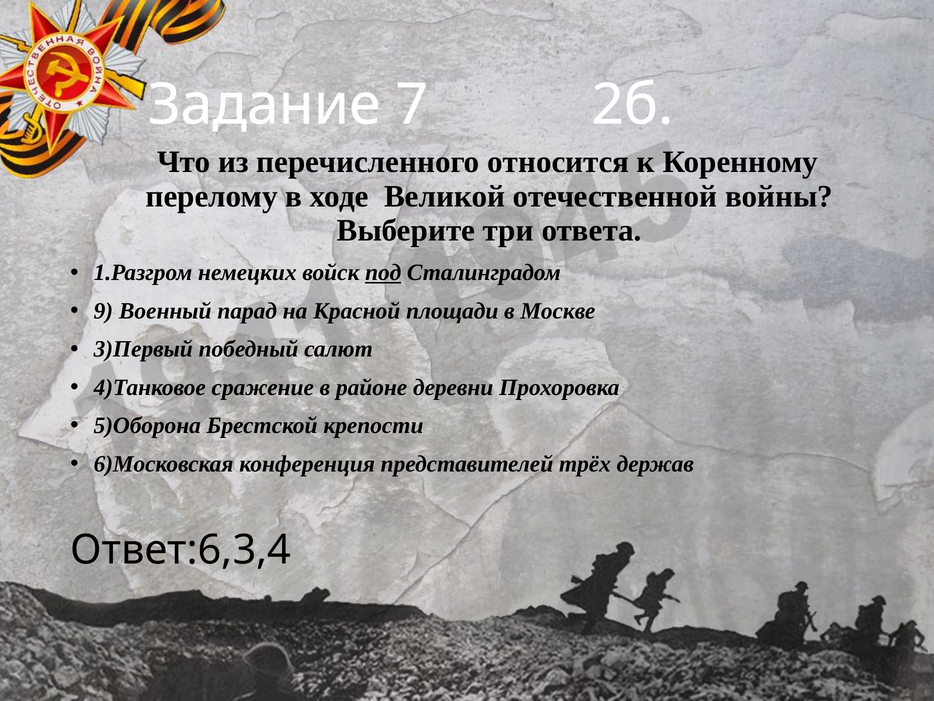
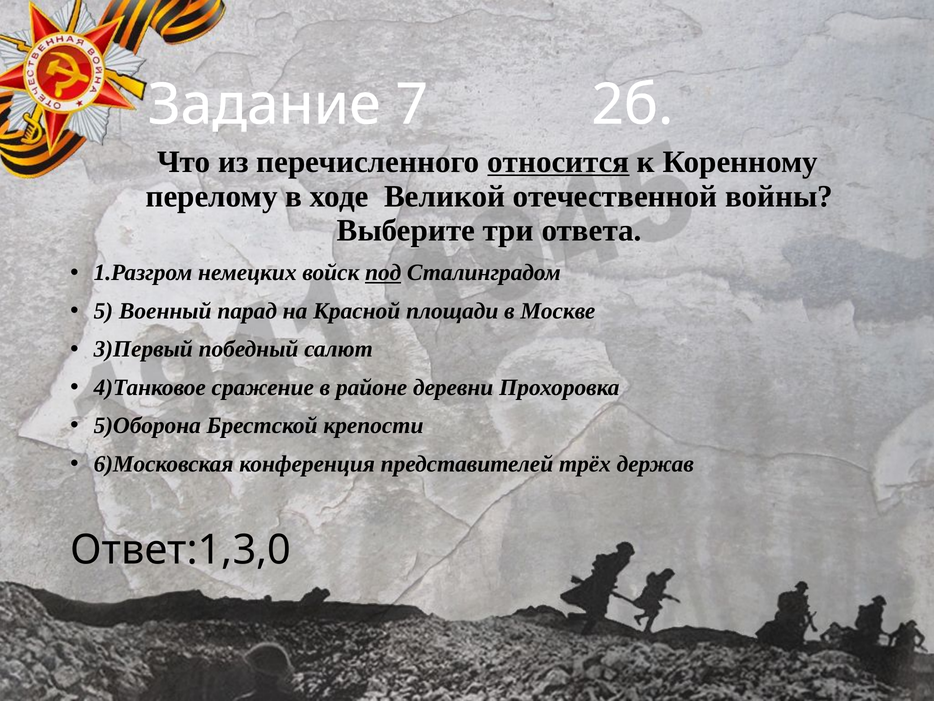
относится underline: none -> present
9: 9 -> 5
Ответ:6,3,4: Ответ:6,3,4 -> Ответ:1,3,0
